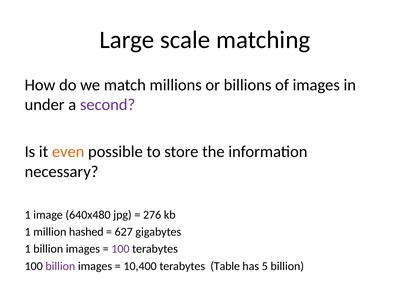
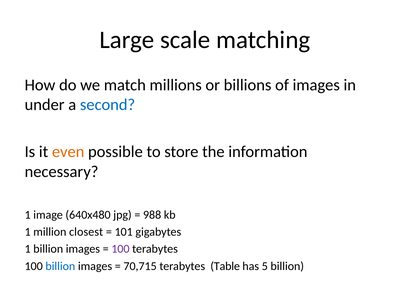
second colour: purple -> blue
276: 276 -> 988
hashed: hashed -> closest
627: 627 -> 101
billion at (60, 266) colour: purple -> blue
10,400: 10,400 -> 70,715
